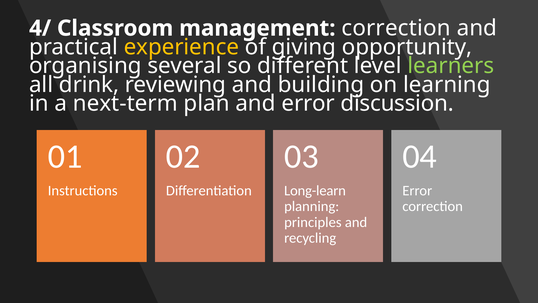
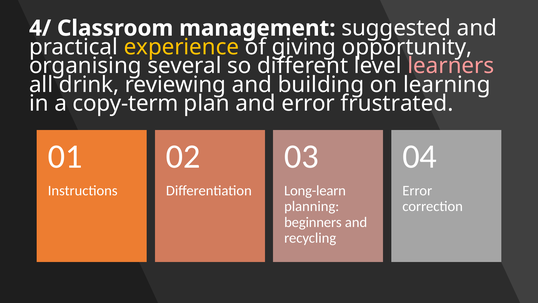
management correction: correction -> suggested
learners colour: light green -> pink
next-term: next-term -> copy-term
discussion: discussion -> frustrated
principles: principles -> beginners
